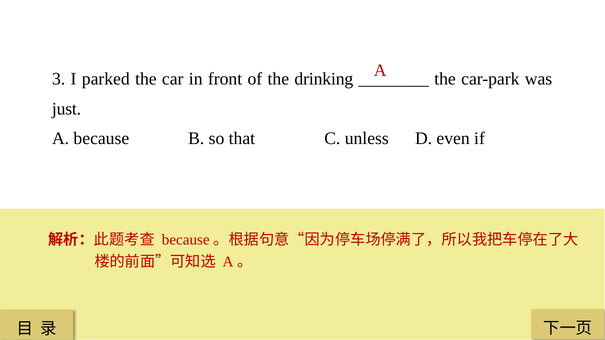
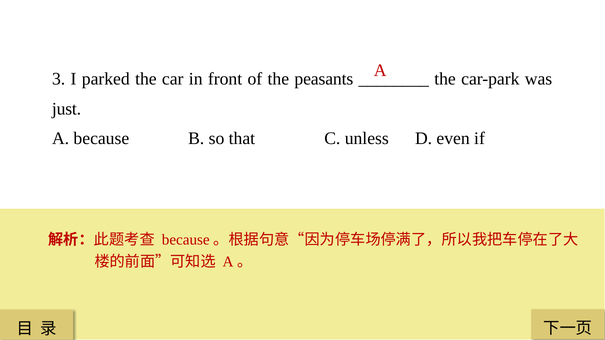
drinking: drinking -> peasants
